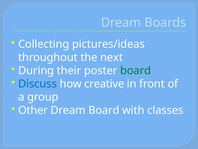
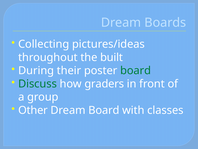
next: next -> built
Discuss colour: blue -> green
creative: creative -> graders
